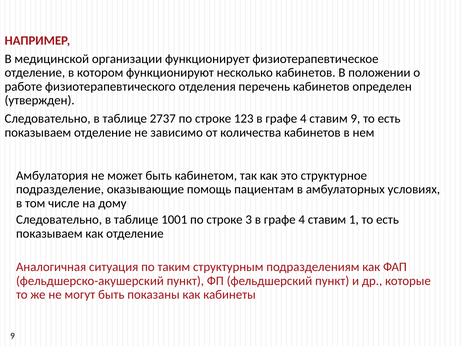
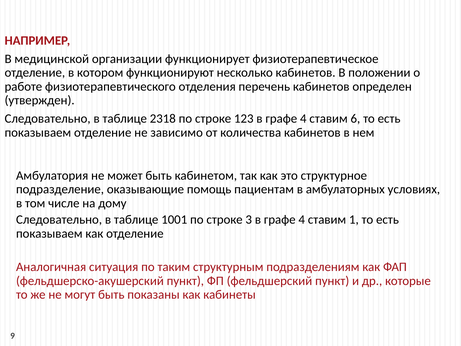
2737: 2737 -> 2318
ставим 9: 9 -> 6
